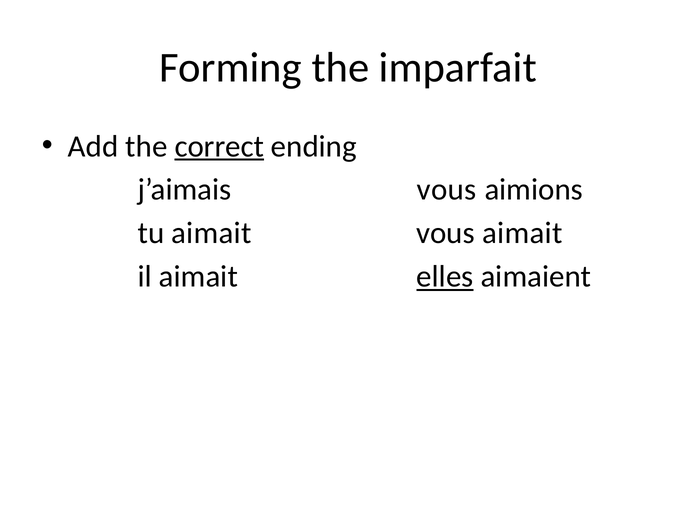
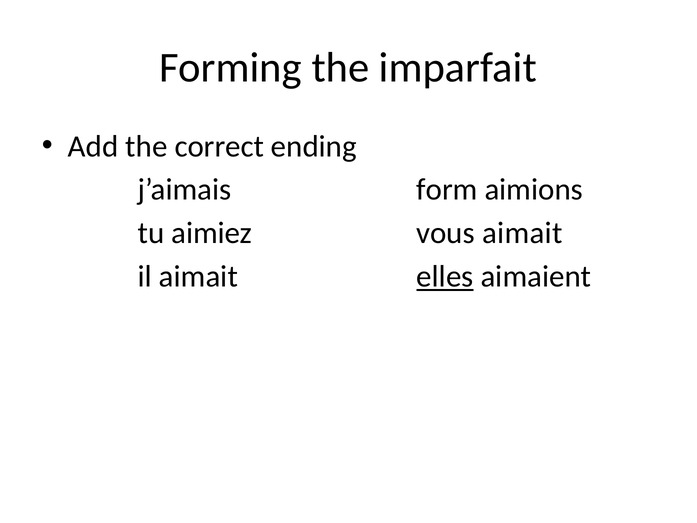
correct underline: present -> none
j’aimais vous: vous -> form
tu aimait: aimait -> aimiez
